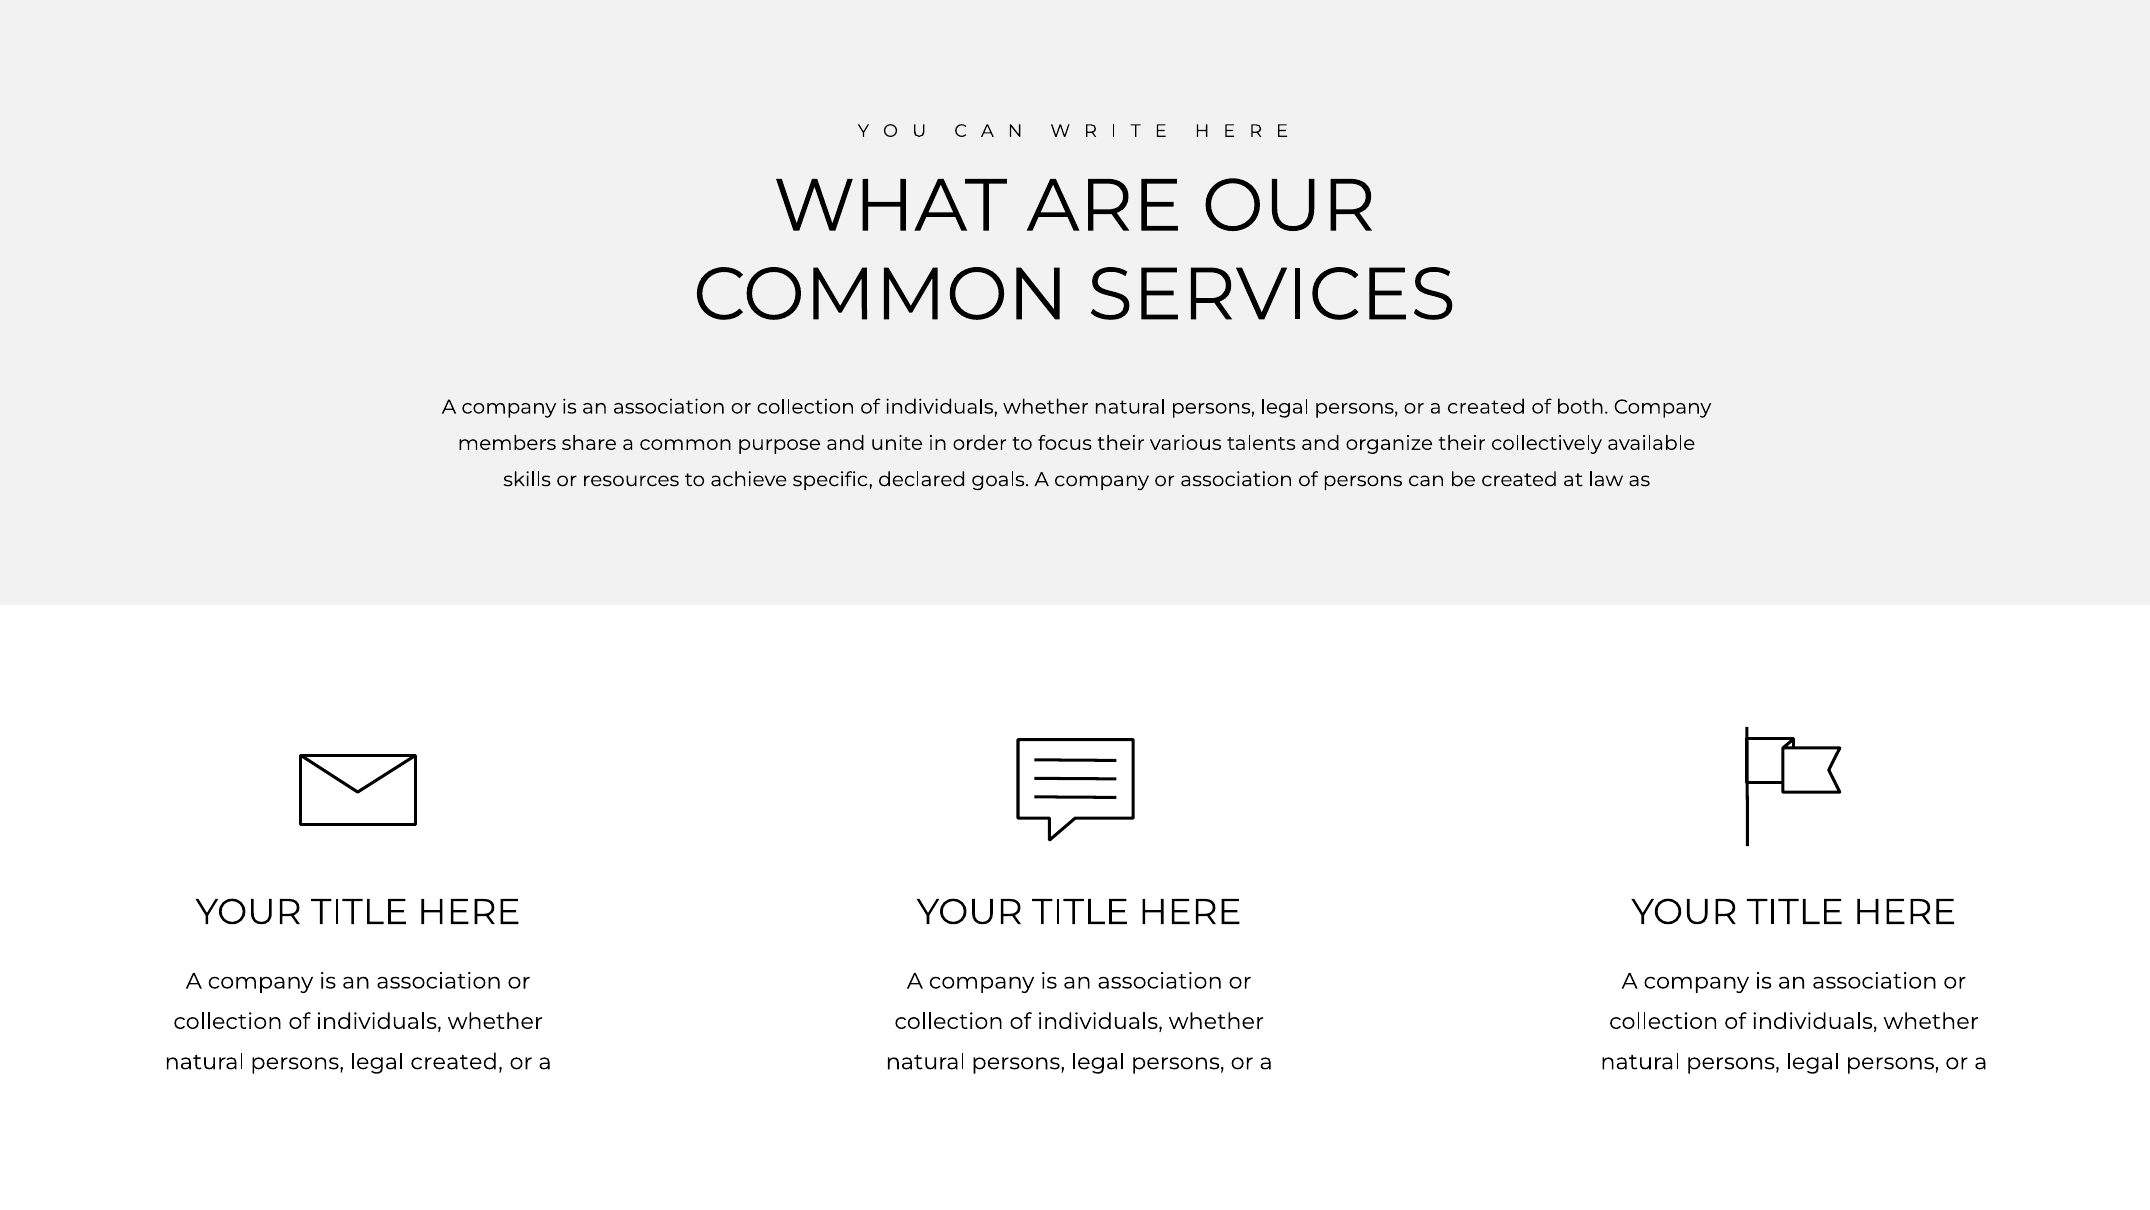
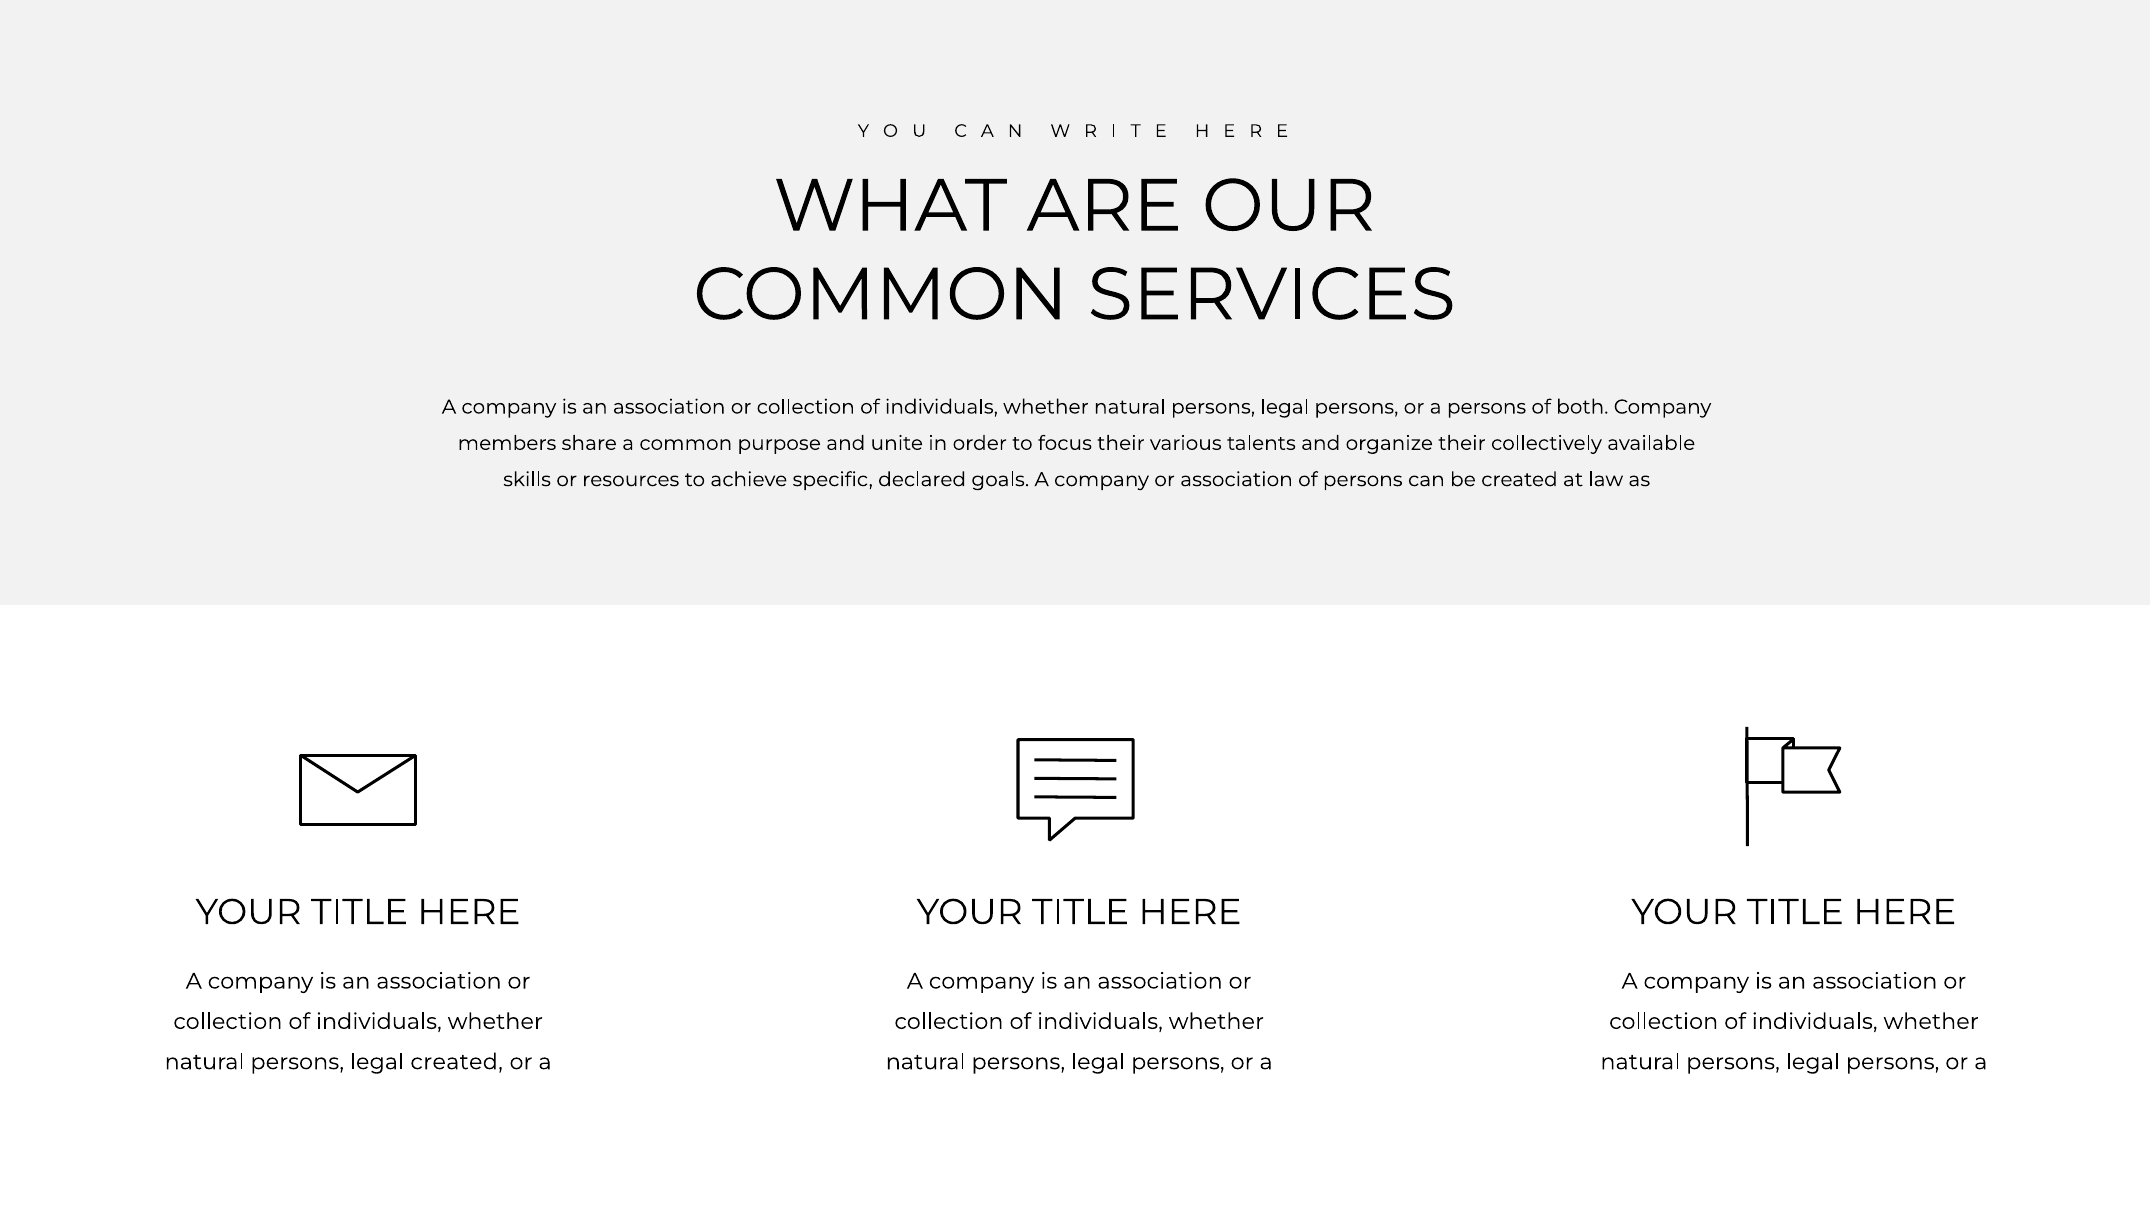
a created: created -> persons
